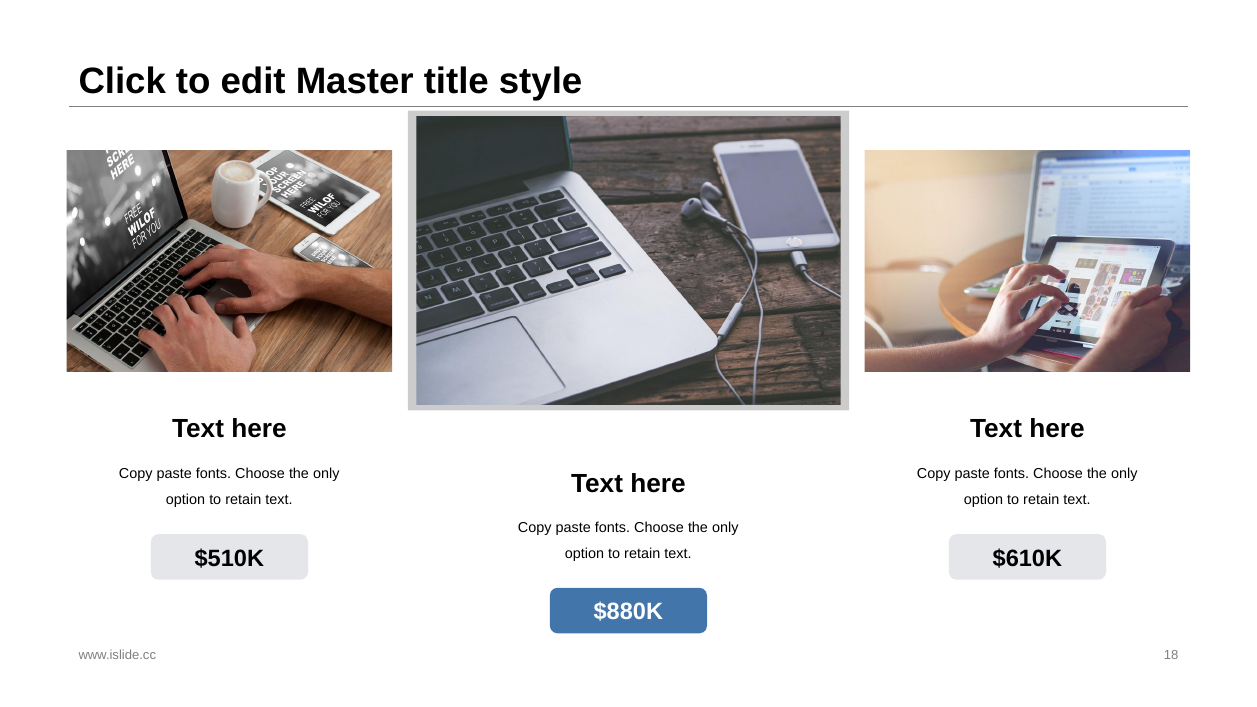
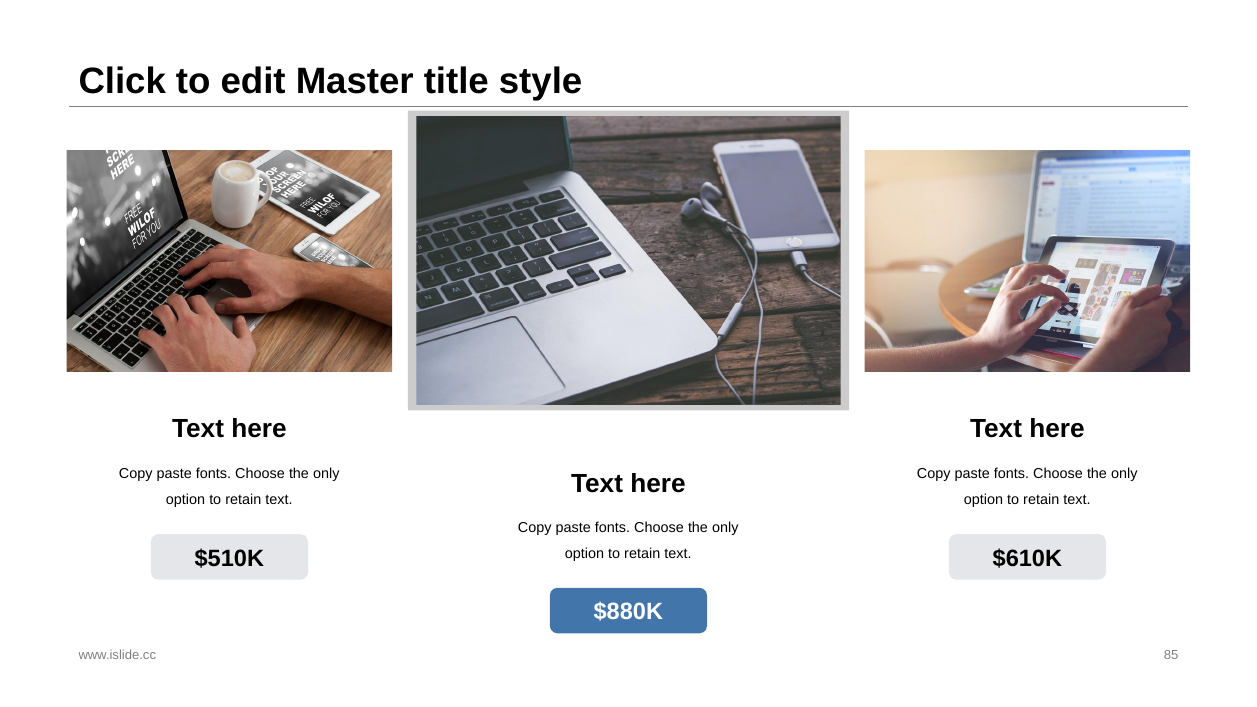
18: 18 -> 85
